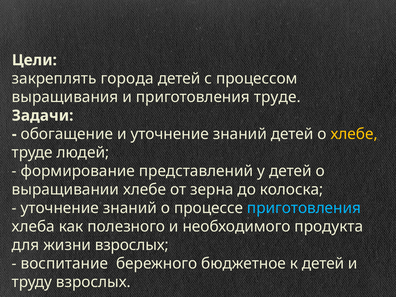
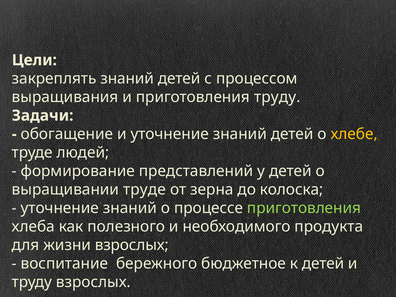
закреплять города: города -> знаний
приготовления труде: труде -> труду
выращивании хлебе: хлебе -> труде
приготовления at (304, 208) colour: light blue -> light green
